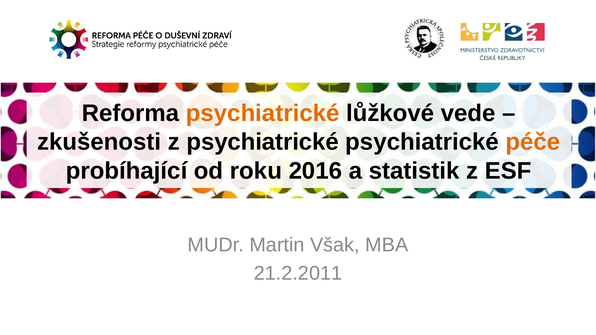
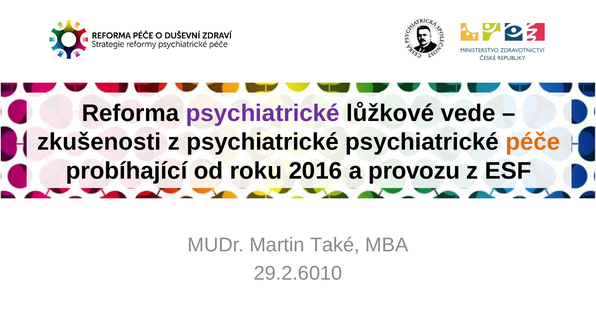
psychiatrické at (263, 113) colour: orange -> purple
statistik: statistik -> provozu
Však: Však -> Také
21.2.2011: 21.2.2011 -> 29.2.6010
